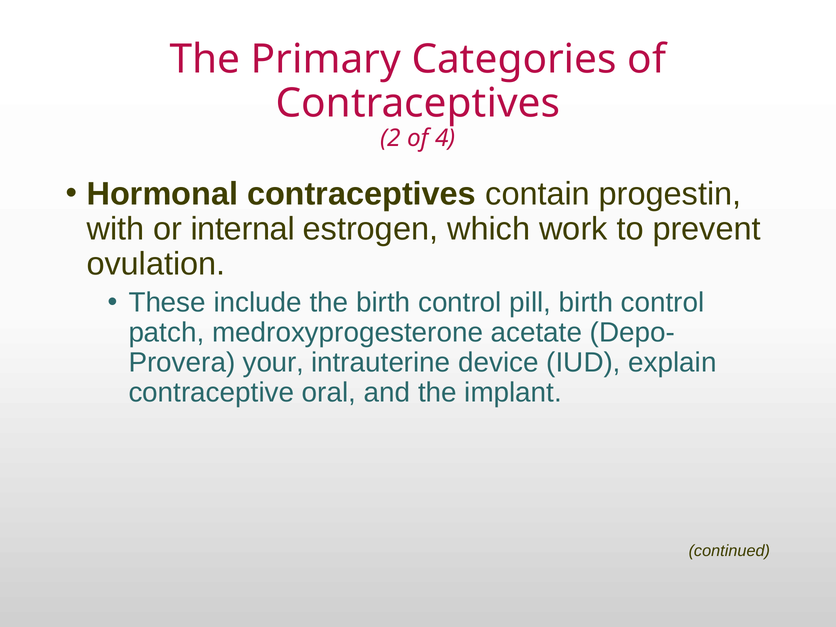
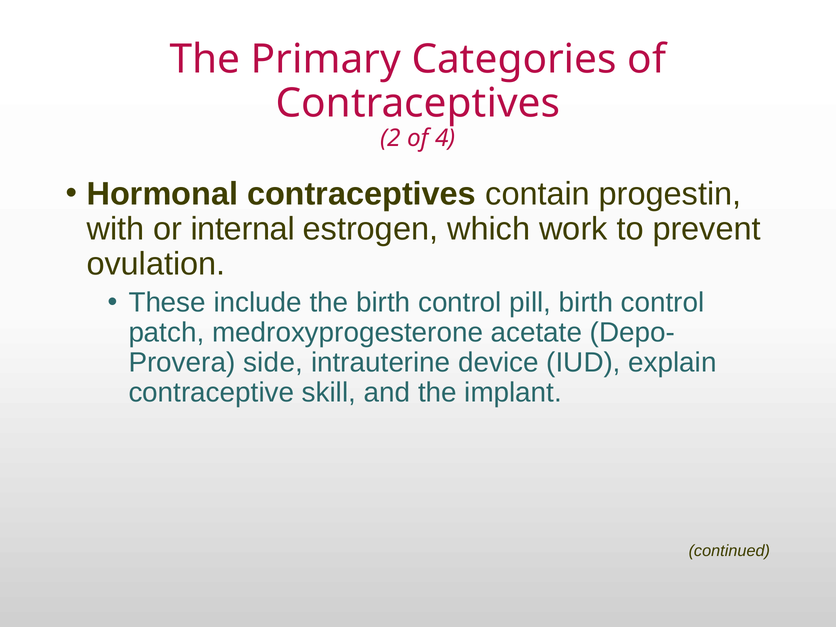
your: your -> side
oral: oral -> skill
